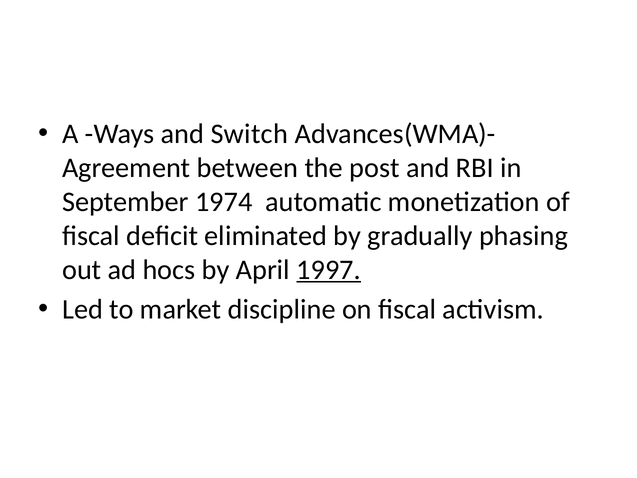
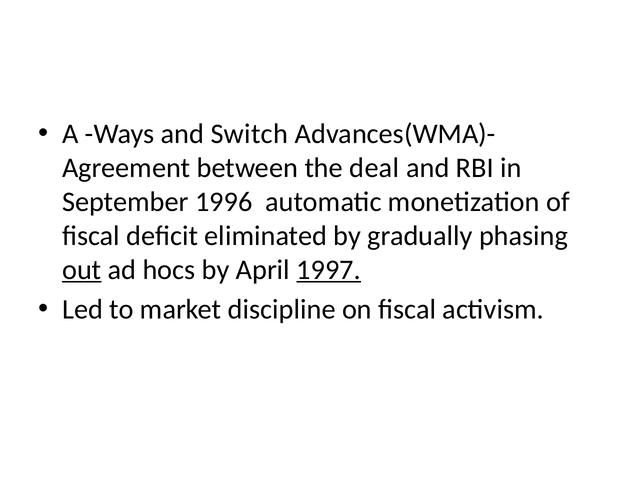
post: post -> deal
1974: 1974 -> 1996
out underline: none -> present
